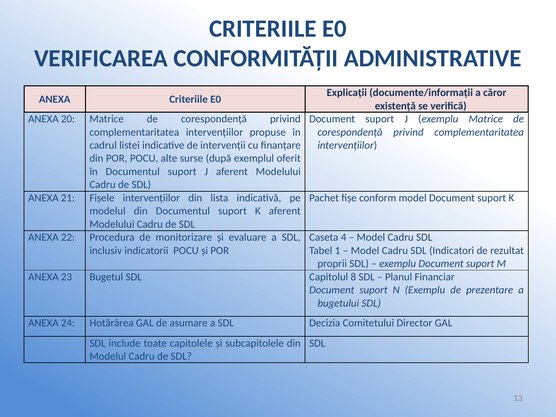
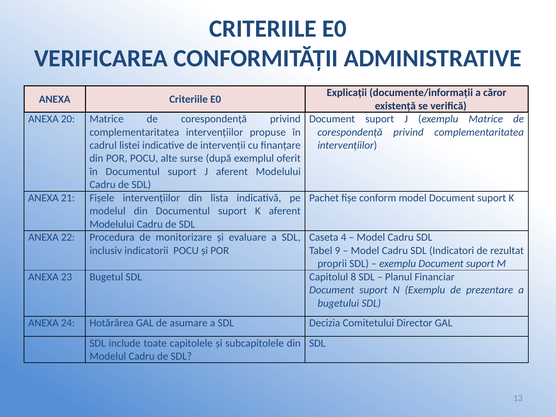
1: 1 -> 9
